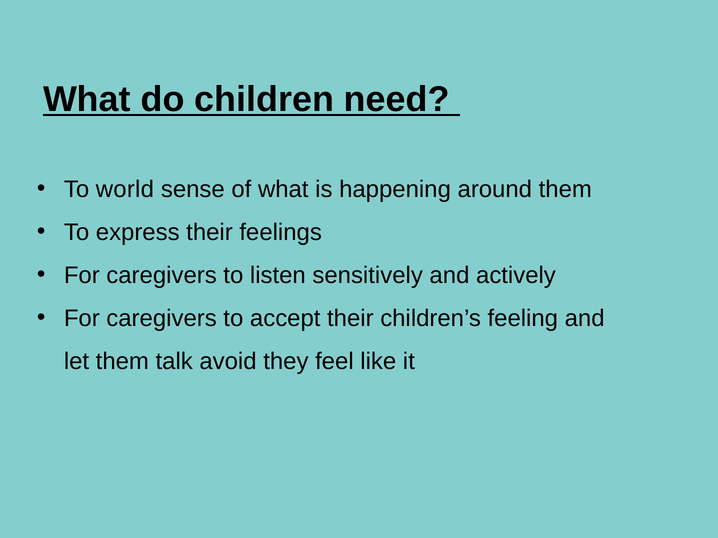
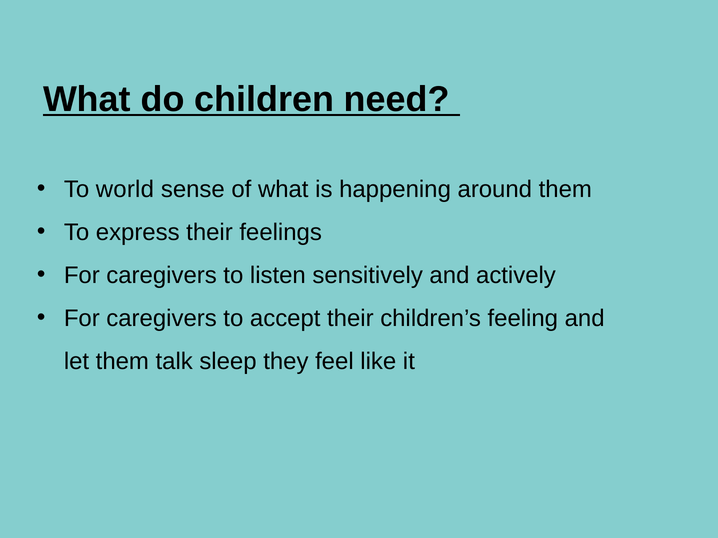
avoid: avoid -> sleep
